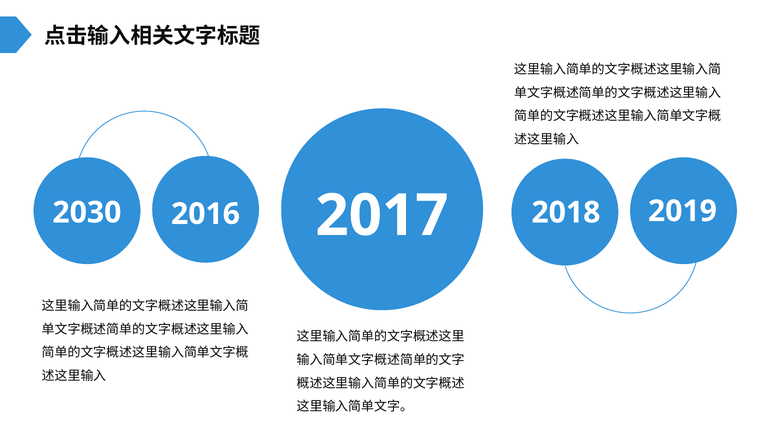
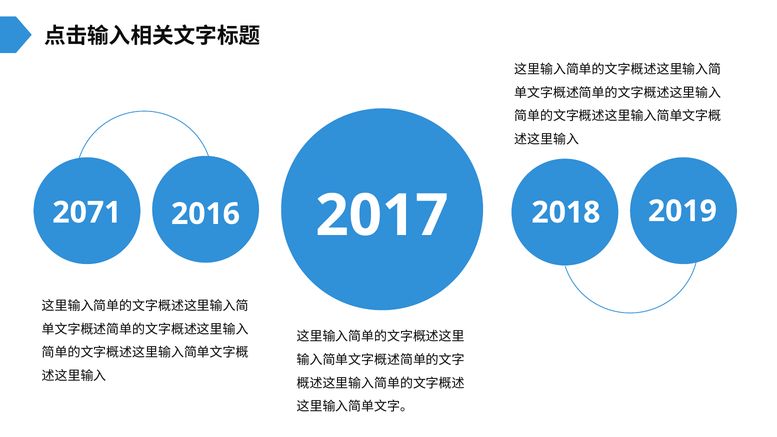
2030: 2030 -> 2071
